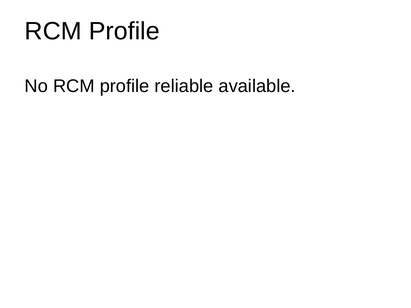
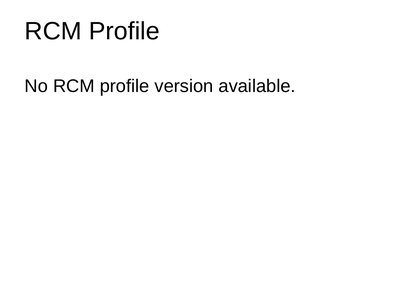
reliable: reliable -> version
